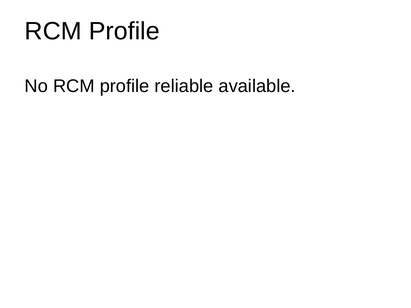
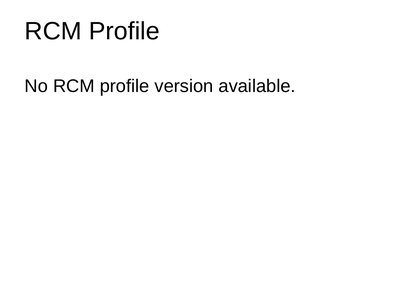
reliable: reliable -> version
